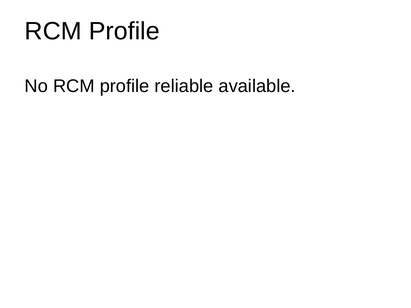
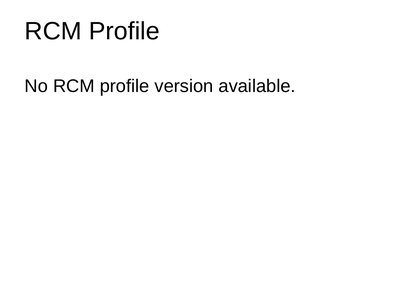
reliable: reliable -> version
